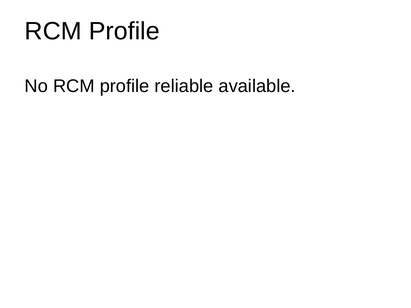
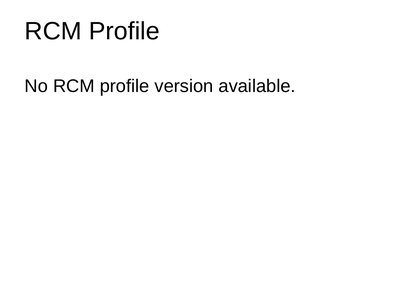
reliable: reliable -> version
